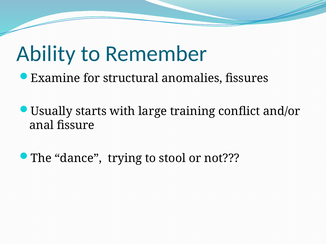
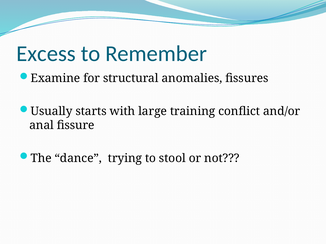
Ability: Ability -> Excess
